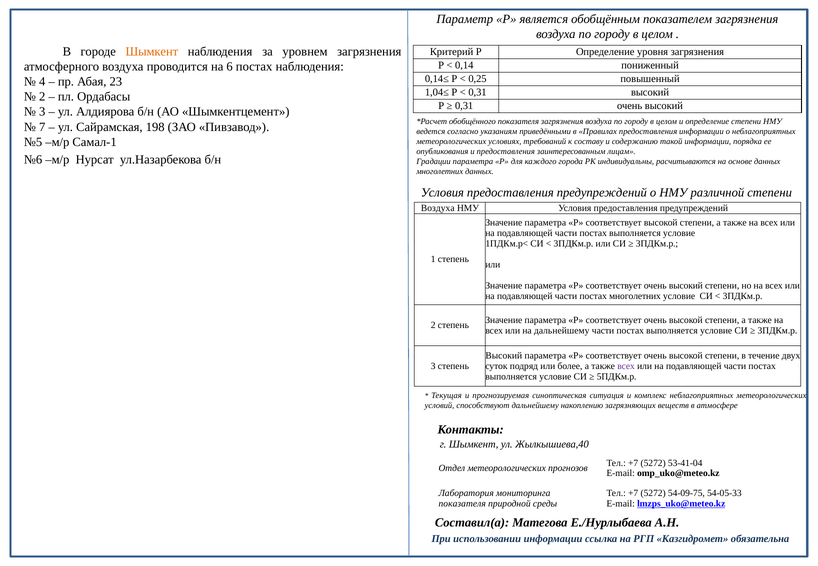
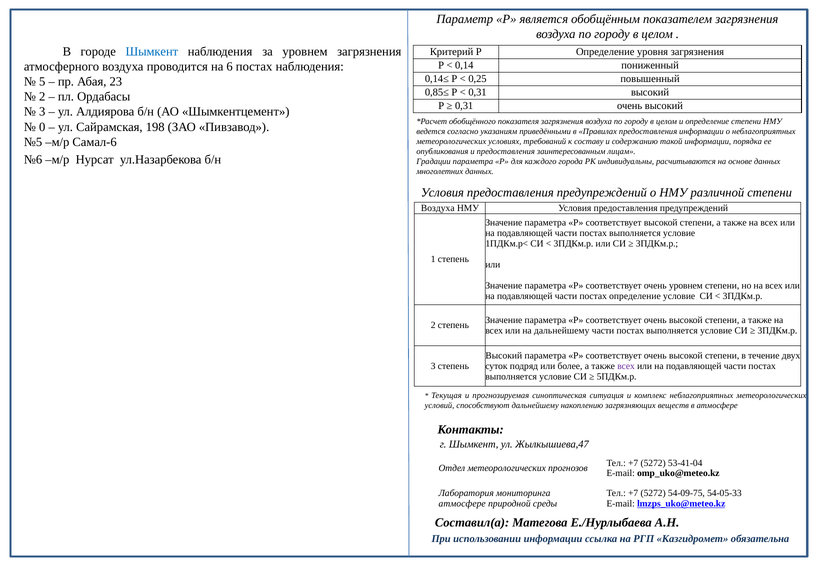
Шымкент at (152, 51) colour: orange -> blue
4: 4 -> 5
1,04≤: 1,04≤ -> 0,85≤
7: 7 -> 0
Самал-1: Самал-1 -> Самал-6
соответствует очень высокий: высокий -> уровнем
постах многолетних: многолетних -> определение
Жылкышиева,40: Жылкышиева,40 -> Жылкышиева,47
показателя at (462, 504): показателя -> атмосфере
